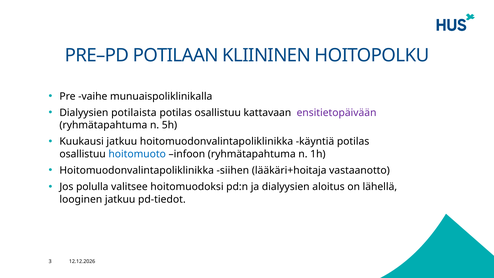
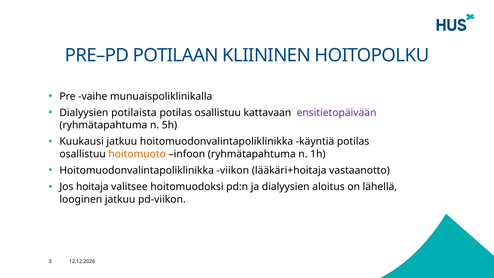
hoitomuoto colour: blue -> orange
siihen: siihen -> viikon
polulla: polulla -> hoitaja
pd-tiedot: pd-tiedot -> pd-viikon
